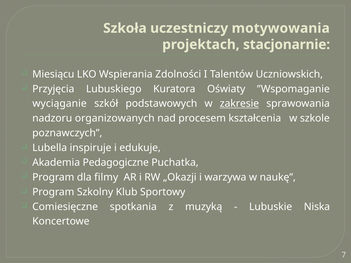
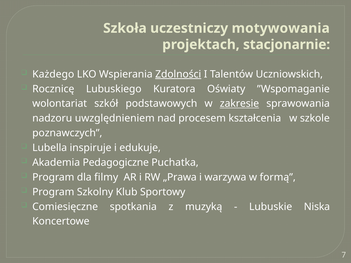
Miesiącu: Miesiącu -> Każdego
Zdolności underline: none -> present
Przyjęcia: Przyjęcia -> Rocznicę
wyciąganie: wyciąganie -> wolontariat
organizowanych: organizowanych -> uwzględnieniem
„Okazji: „Okazji -> „Prawa
naukę: naukę -> formą
